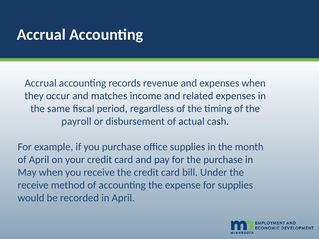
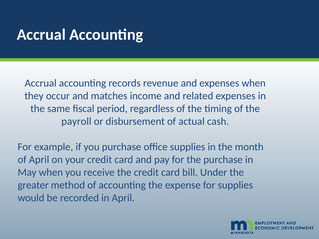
receive at (33, 185): receive -> greater
